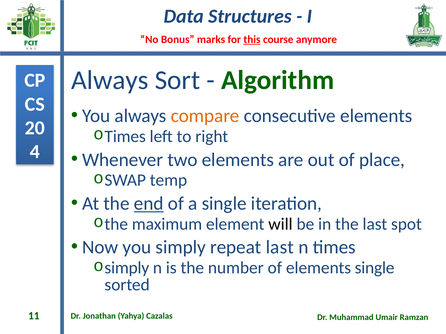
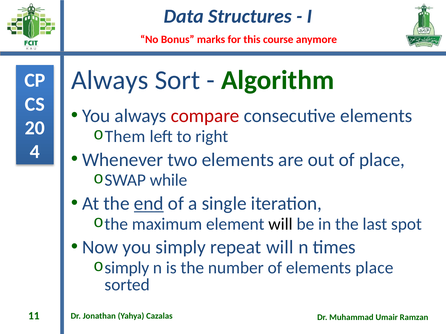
this underline: present -> none
compare colour: orange -> red
Times at (125, 137): Times -> Them
temp: temp -> while
repeat last: last -> will
elements single: single -> place
